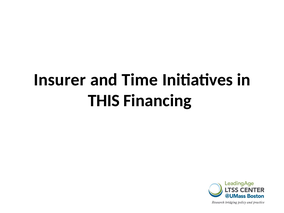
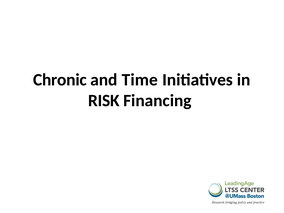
Insurer: Insurer -> Chronic
THIS: THIS -> RISK
